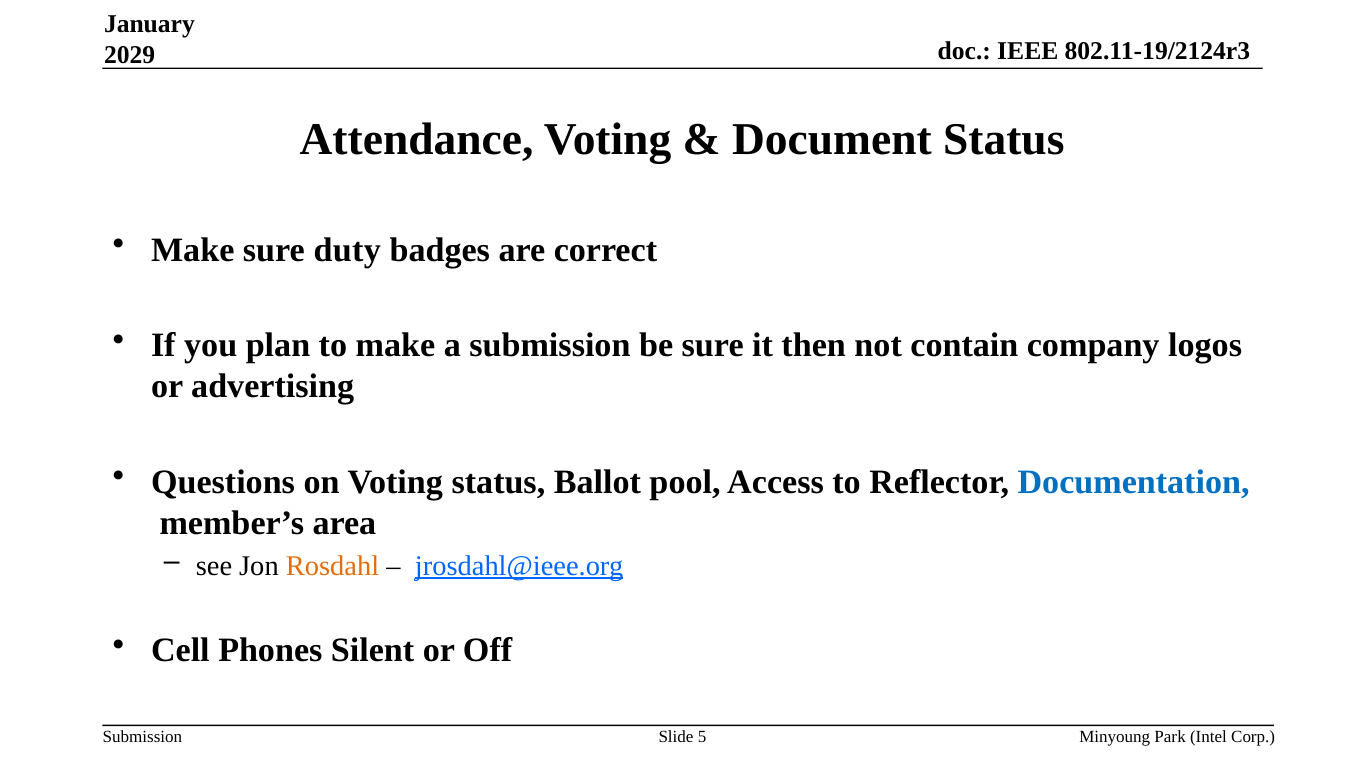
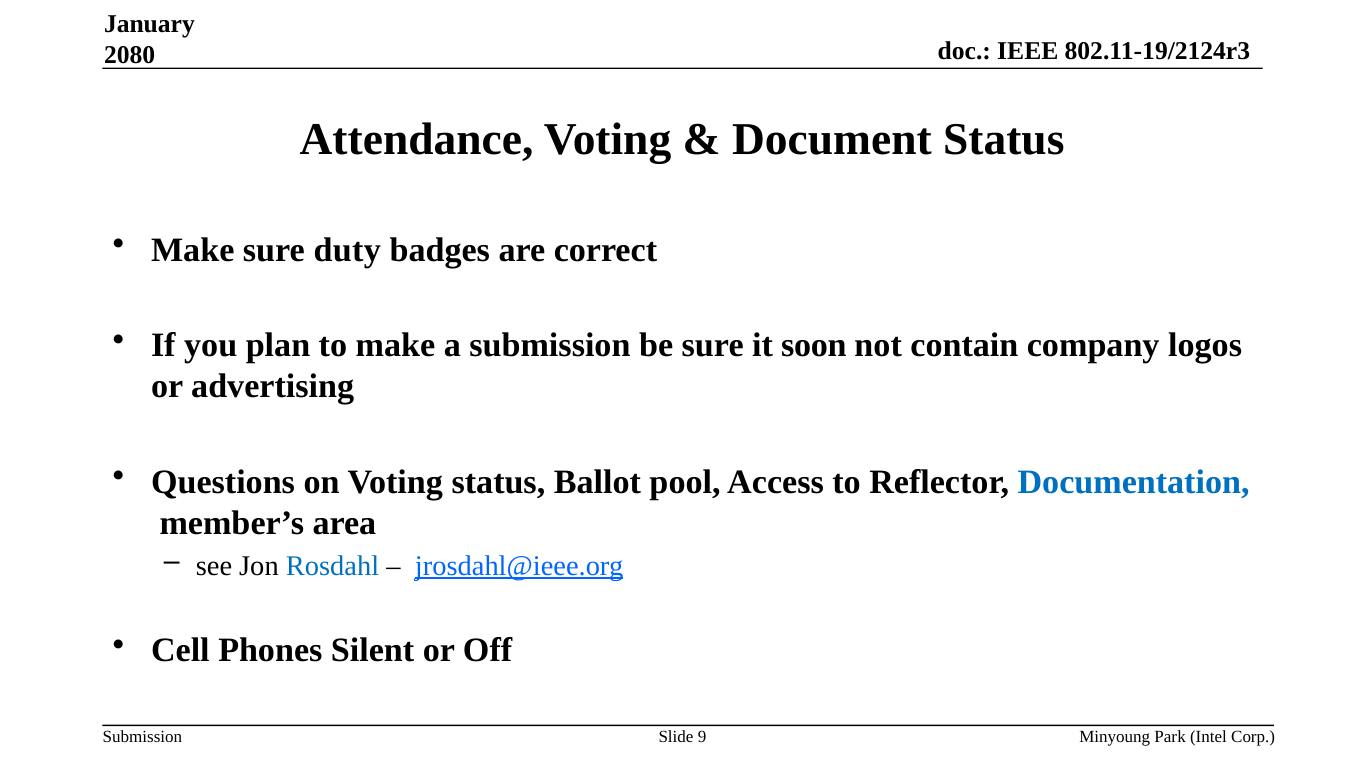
2029: 2029 -> 2080
then: then -> soon
Rosdahl colour: orange -> blue
5: 5 -> 9
